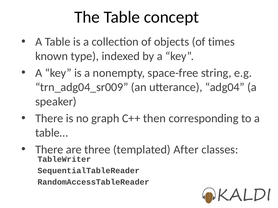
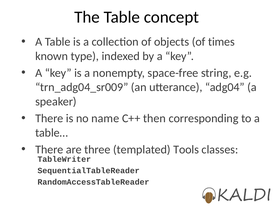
graph: graph -> name
After: After -> Tools
